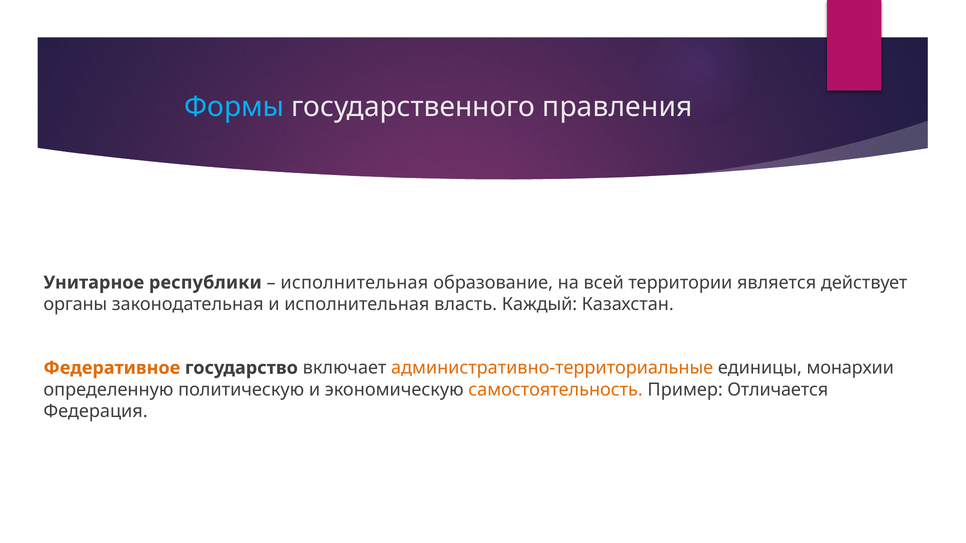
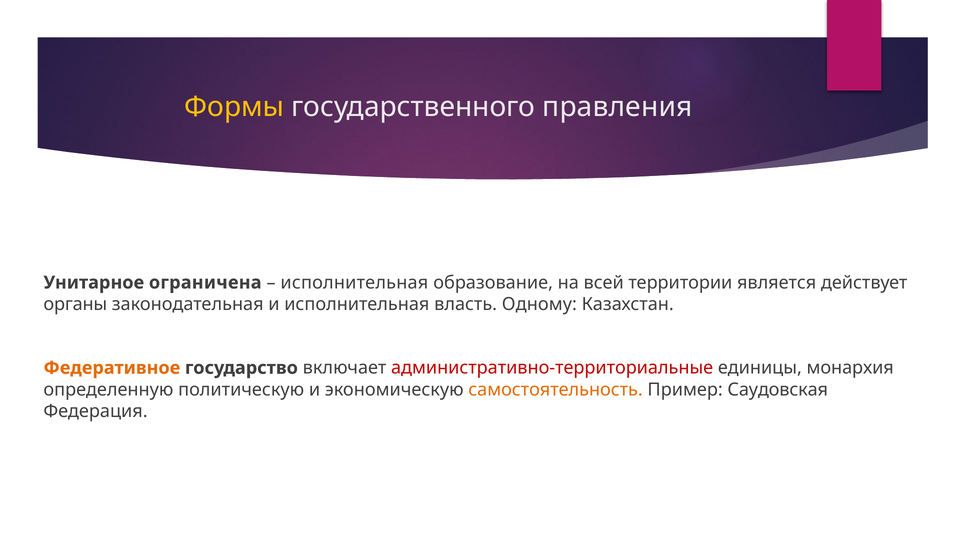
Формы colour: light blue -> yellow
республики: республики -> ограничена
Каждый: Каждый -> Одному
административно-территориальные colour: orange -> red
монархии: монархии -> монархия
Отличается: Отличается -> Саудовская
